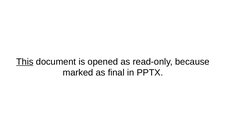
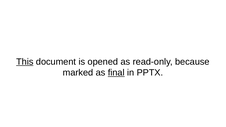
final underline: none -> present
